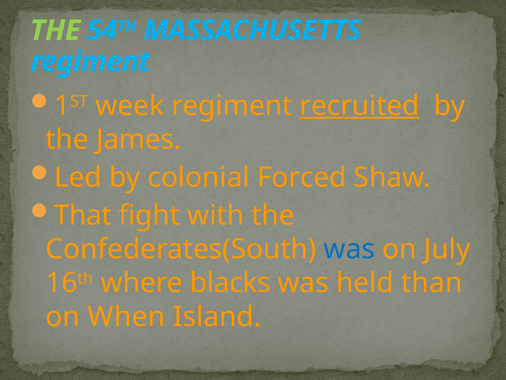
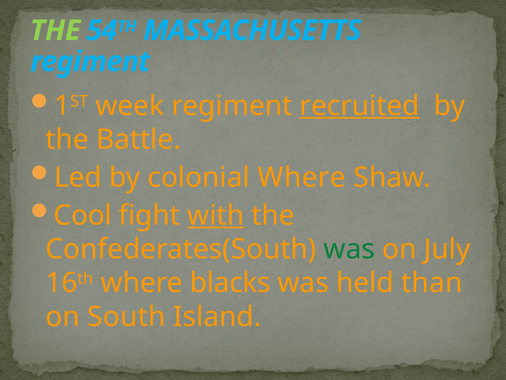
James: James -> Battle
colonial Forced: Forced -> Where
That: That -> Cool
with underline: none -> present
was at (349, 249) colour: blue -> green
When: When -> South
